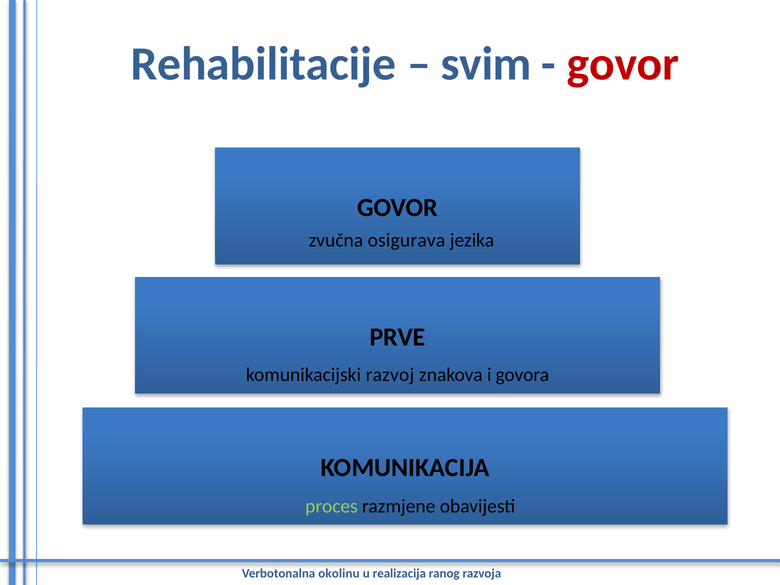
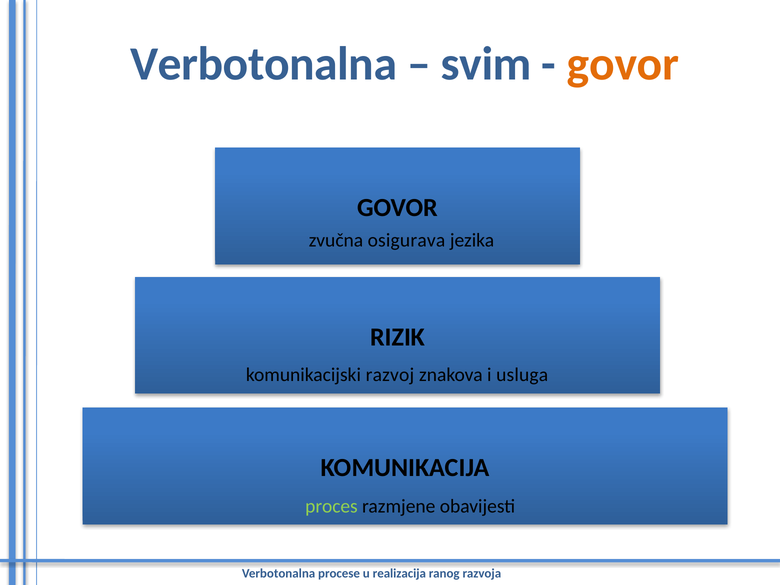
Rehabilitacije at (264, 64): Rehabilitacije -> Verbotonalna
govor at (623, 64) colour: red -> orange
PRVE: PRVE -> RIZIK
govora: govora -> usluga
okolinu: okolinu -> procese
